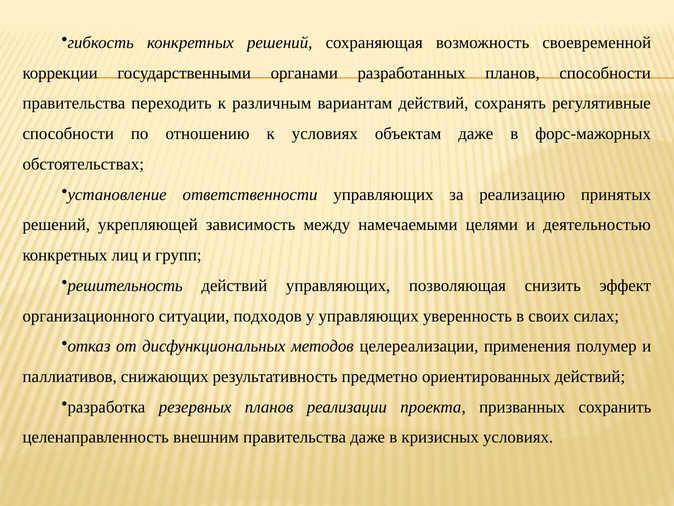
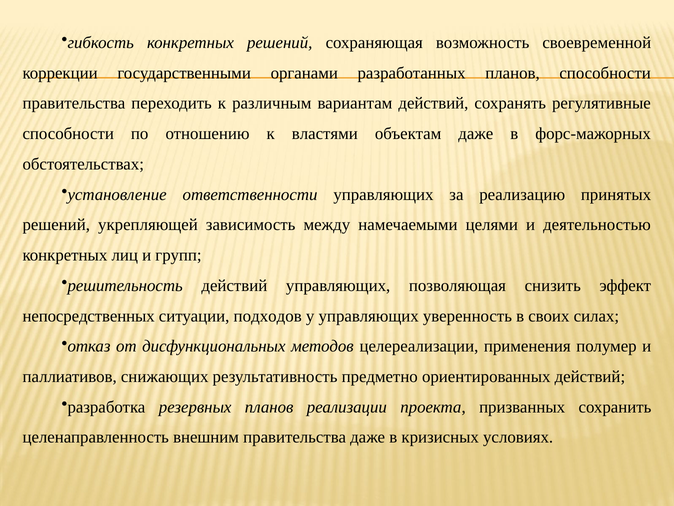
к условиях: условиях -> властями
организационного: организационного -> непосредственных
